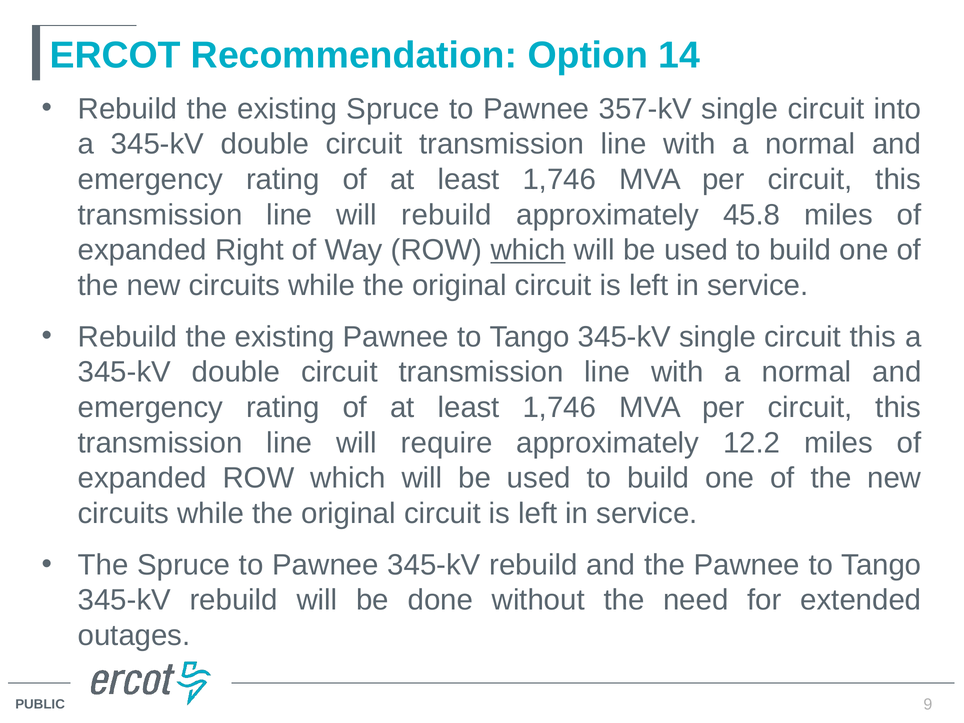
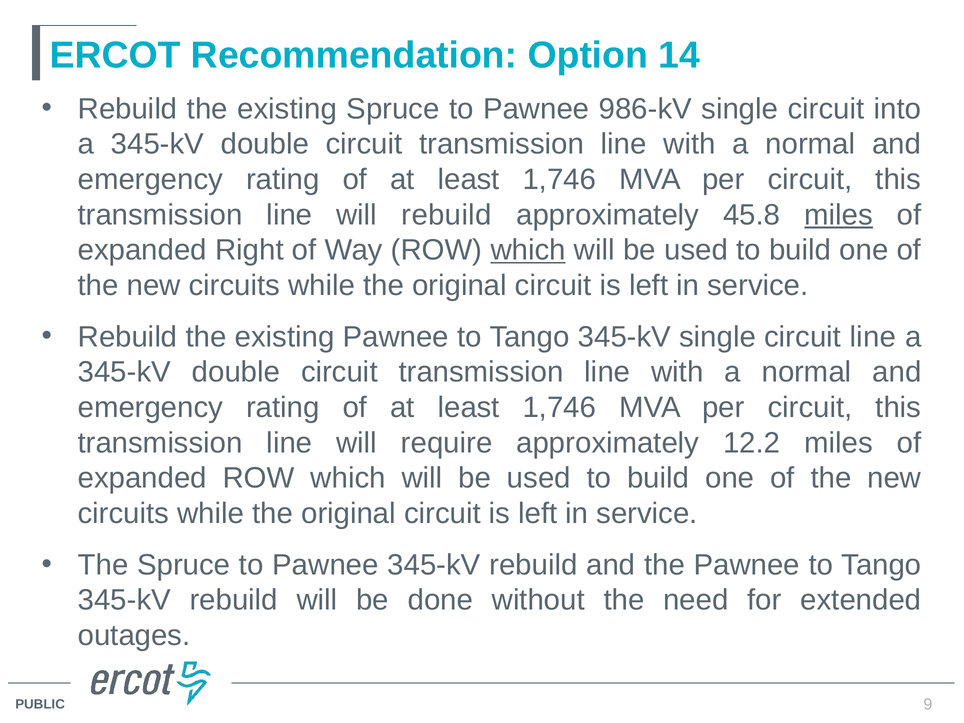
357-kV: 357-kV -> 986-kV
miles at (839, 215) underline: none -> present
single circuit this: this -> line
